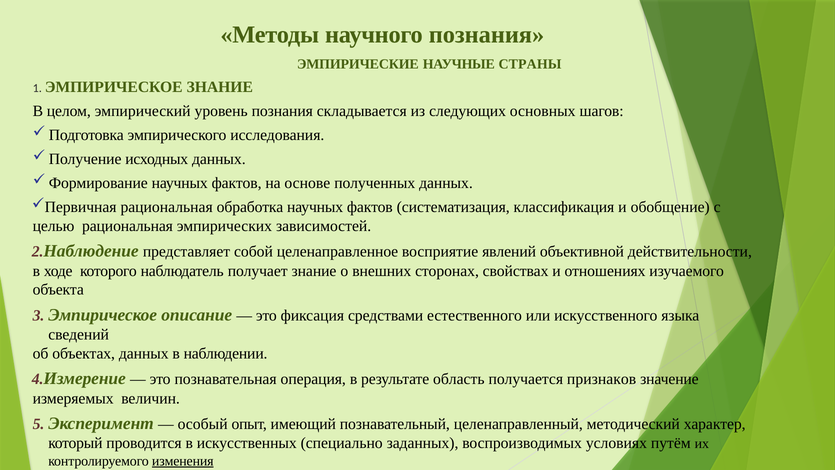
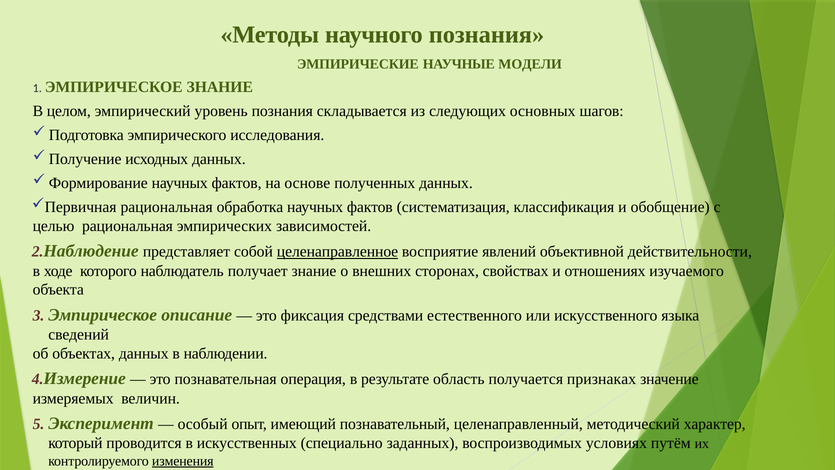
СТРАНЫ: СТРАНЫ -> МОДЕЛИ
целенаправленное underline: none -> present
признаков: признаков -> признаках
